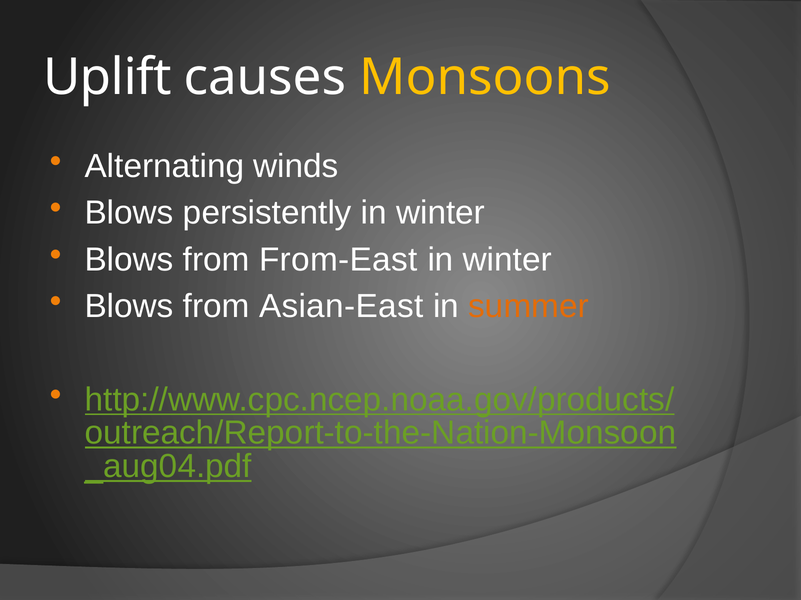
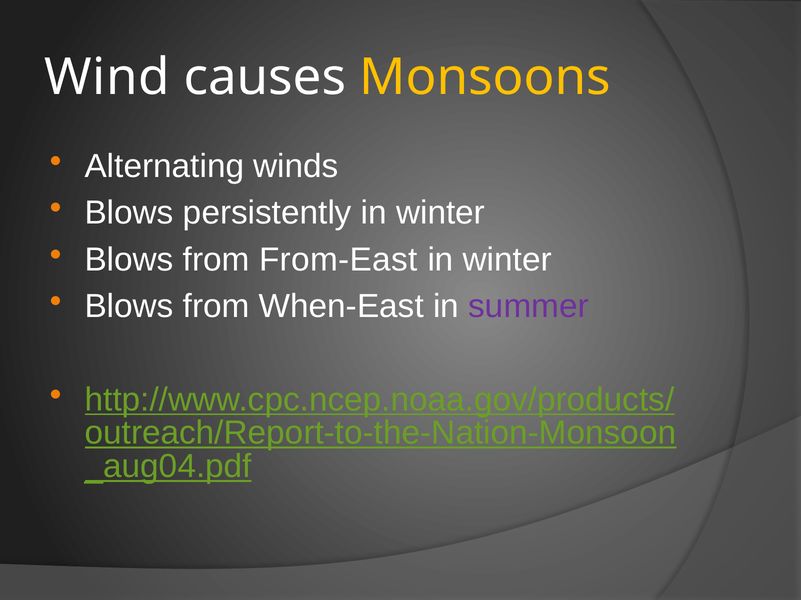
Uplift: Uplift -> Wind
Asian-East: Asian-East -> When-East
summer colour: orange -> purple
